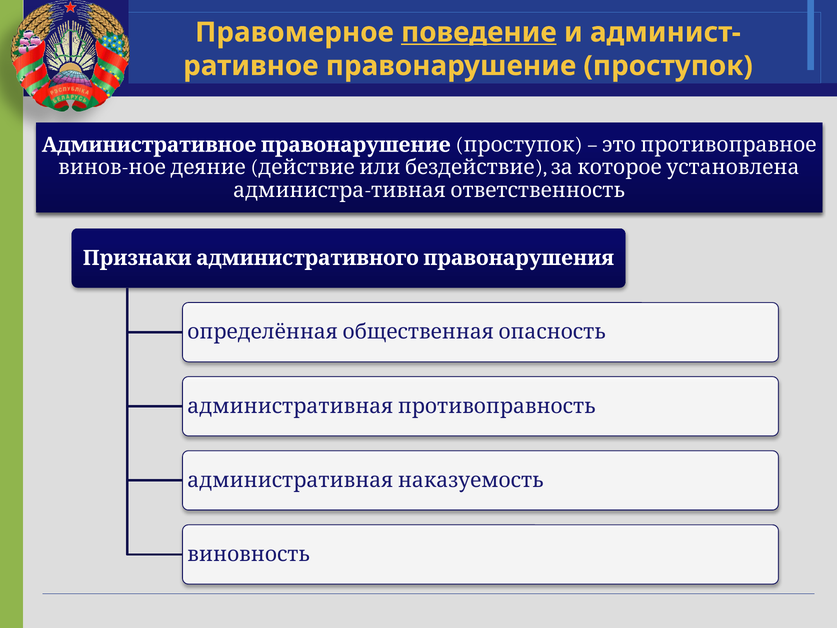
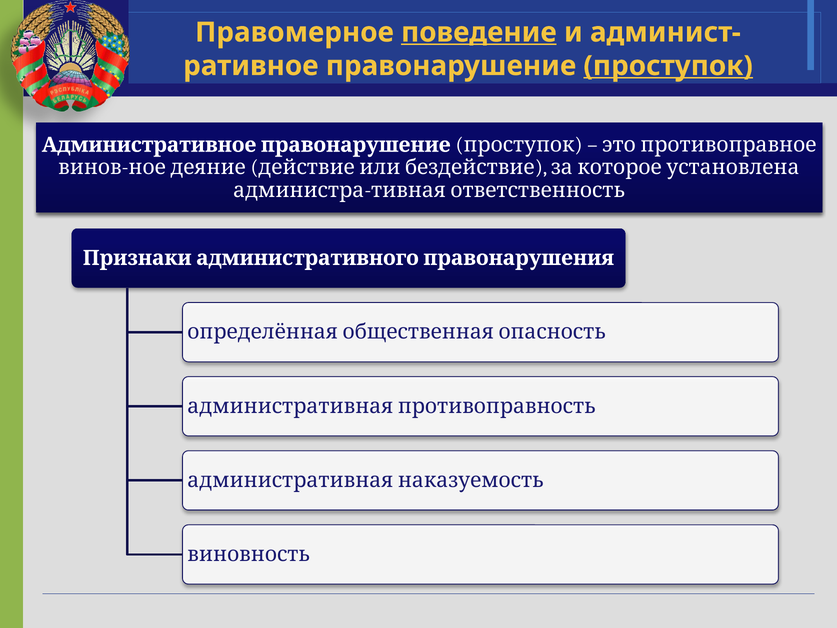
проступок at (668, 66) underline: none -> present
